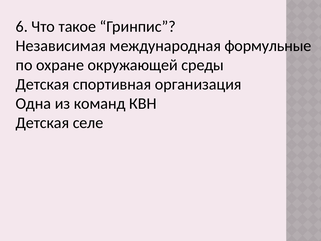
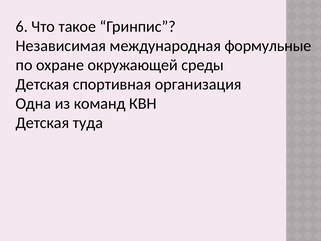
селе: селе -> туда
